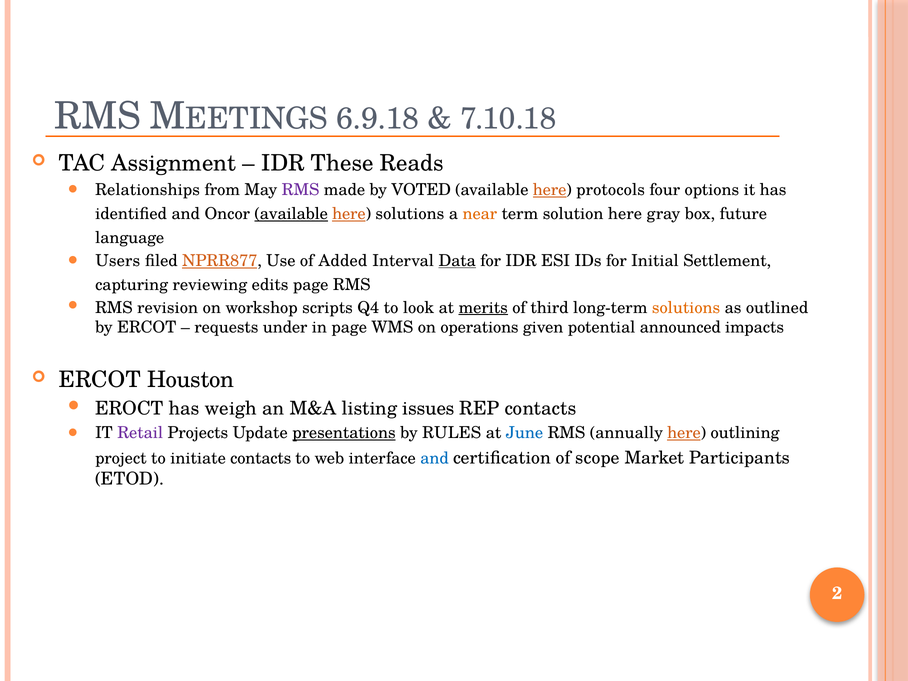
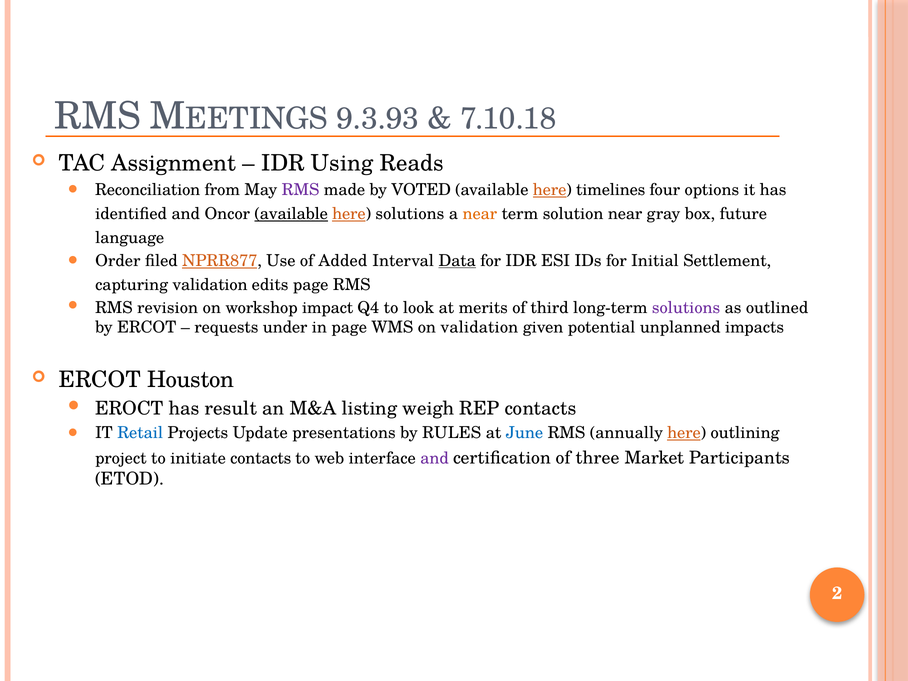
6.9.18: 6.9.18 -> 9.3.93
These: These -> Using
Relationships: Relationships -> Reconciliation
protocols: protocols -> timelines
solution here: here -> near
Users: Users -> Order
capturing reviewing: reviewing -> validation
scripts: scripts -> impact
merits underline: present -> none
solutions at (686, 308) colour: orange -> purple
on operations: operations -> validation
announced: announced -> unplanned
weigh: weigh -> result
issues: issues -> weigh
Retail colour: purple -> blue
presentations underline: present -> none
and at (435, 458) colour: blue -> purple
scope: scope -> three
